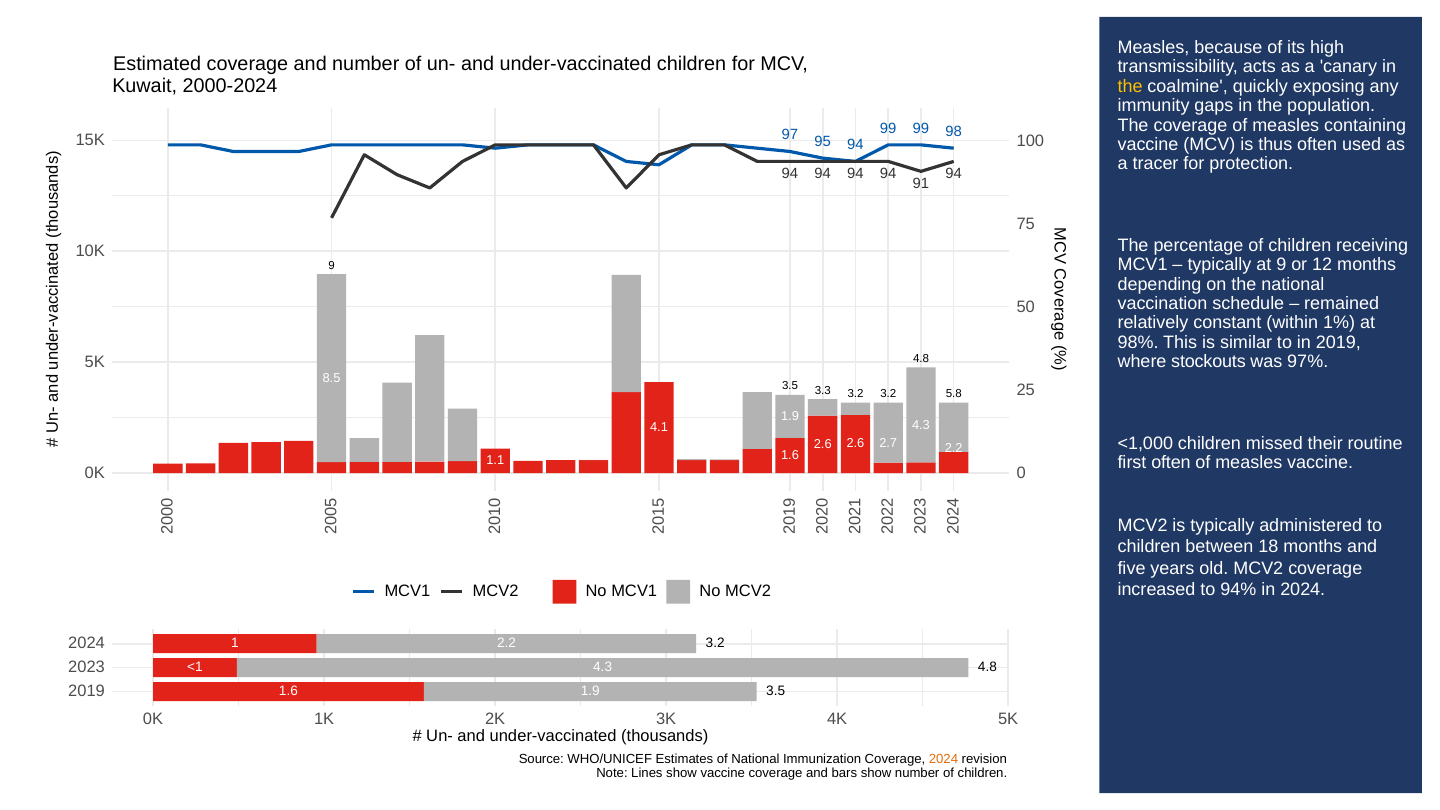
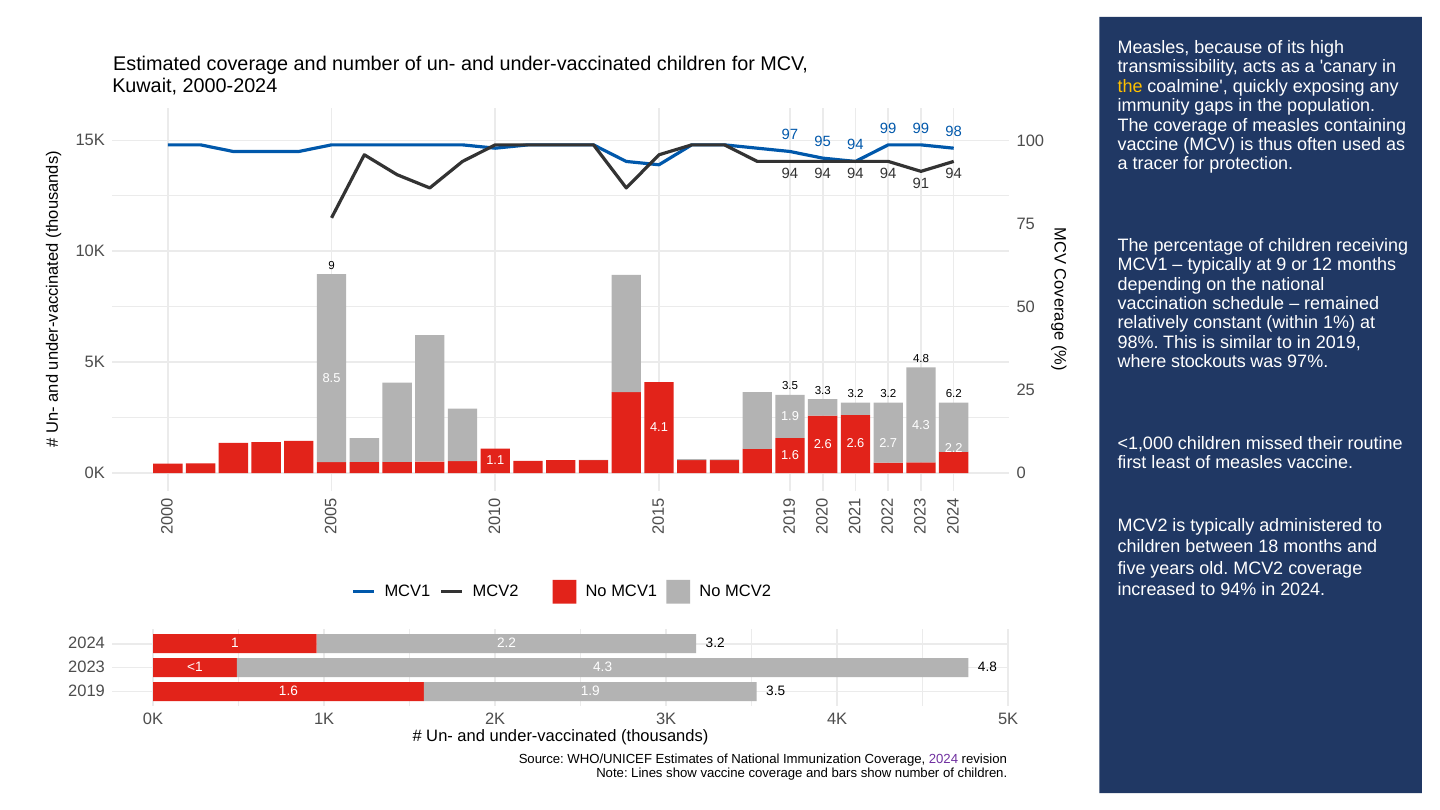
5.8: 5.8 -> 6.2
first often: often -> least
2024 at (944, 759) colour: orange -> purple
